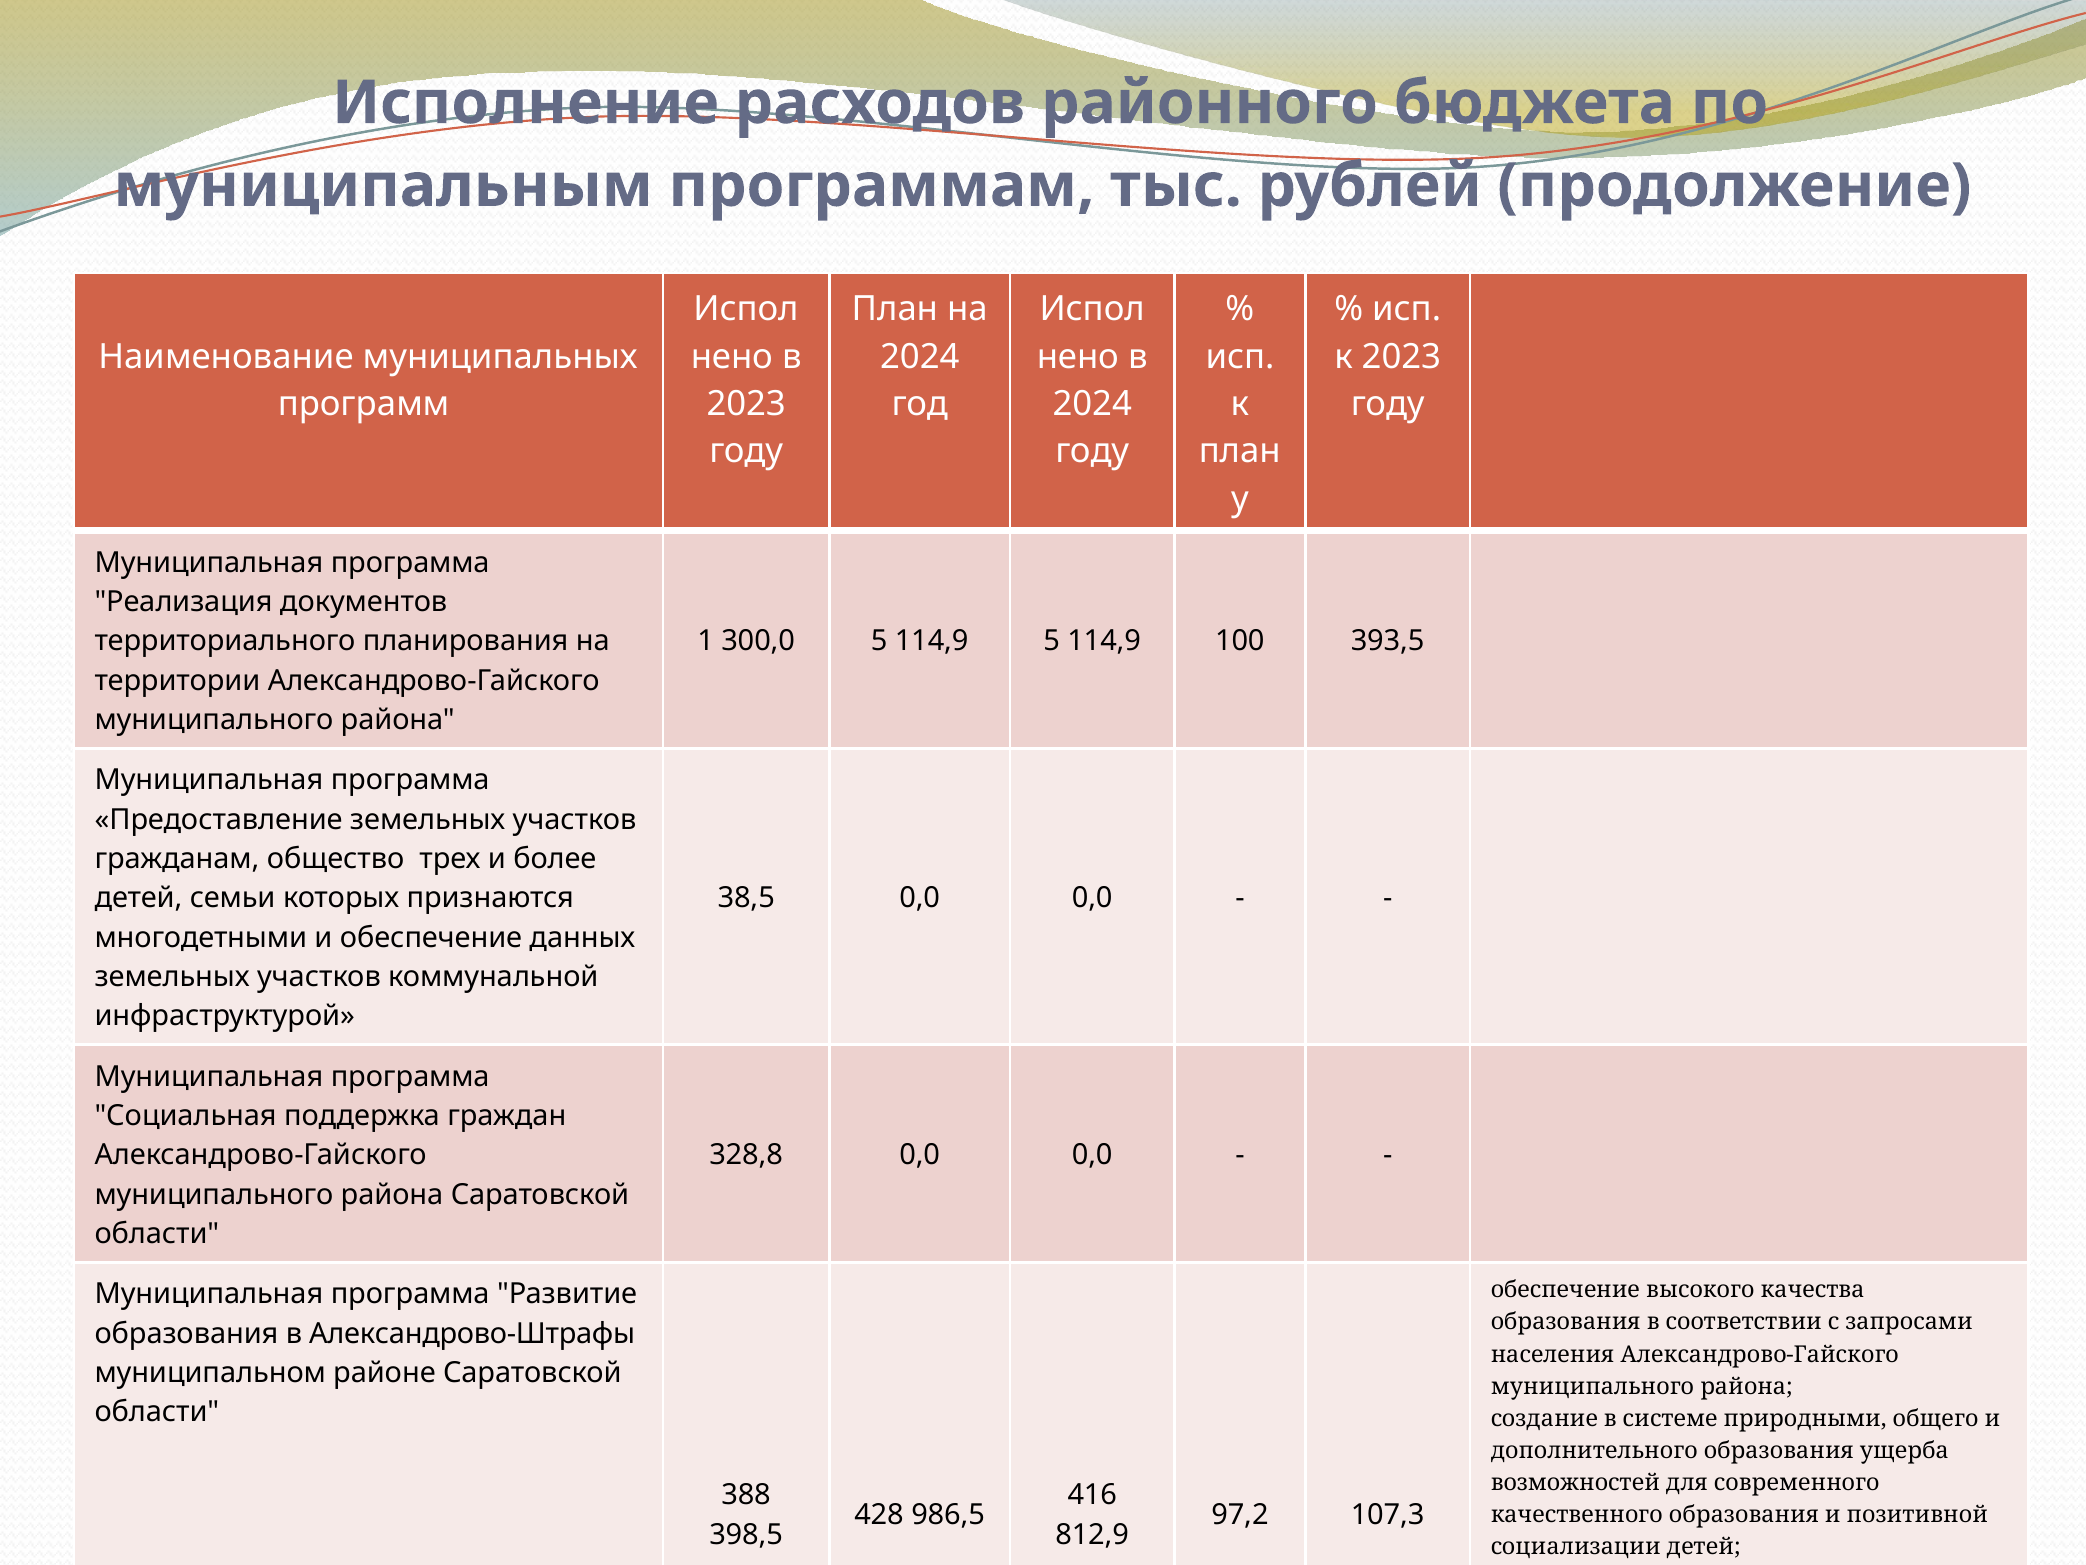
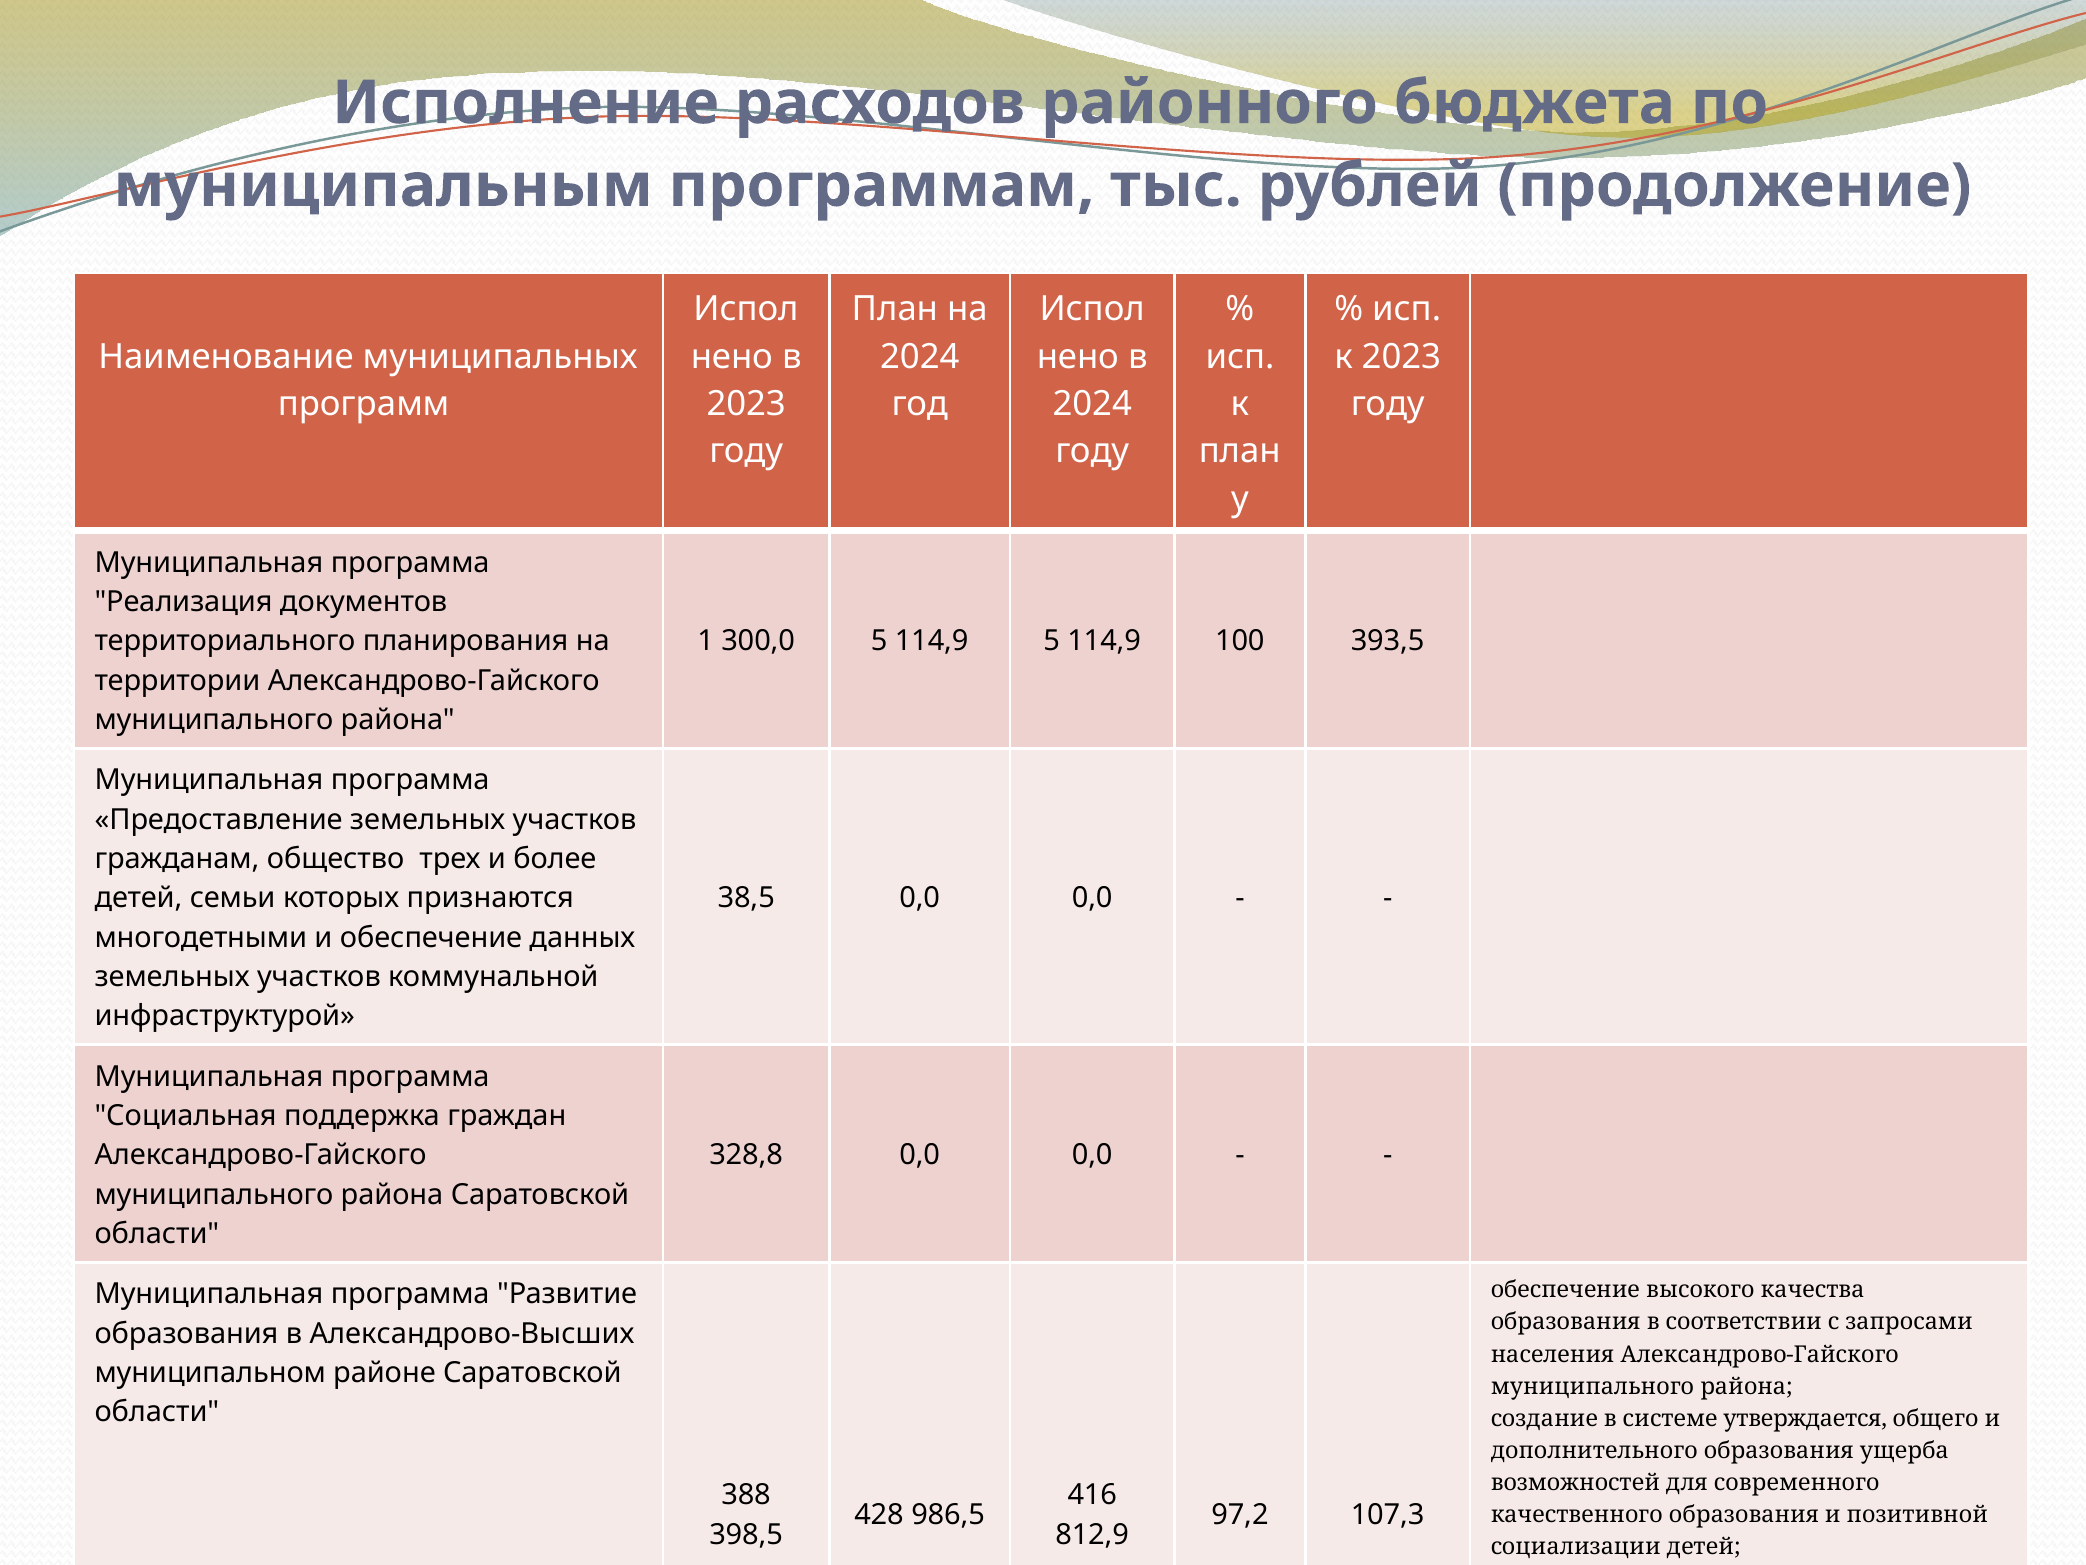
Александрово-Штрафы: Александрово-Штрафы -> Александрово-Высших
природными: природными -> утверждается
